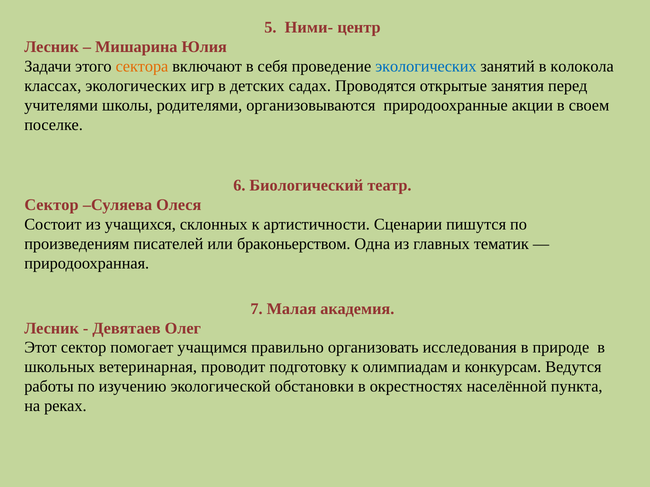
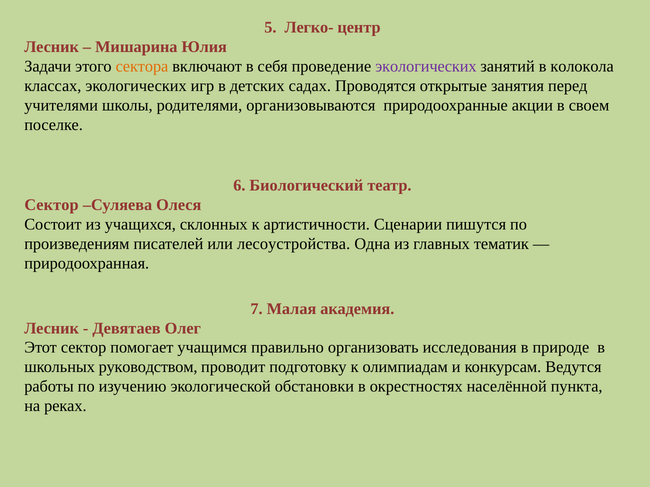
Ними-: Ними- -> Легко-
экологических at (426, 66) colour: blue -> purple
браконьерством: браконьерством -> лесоустройства
ветеринарная: ветеринарная -> руководством
